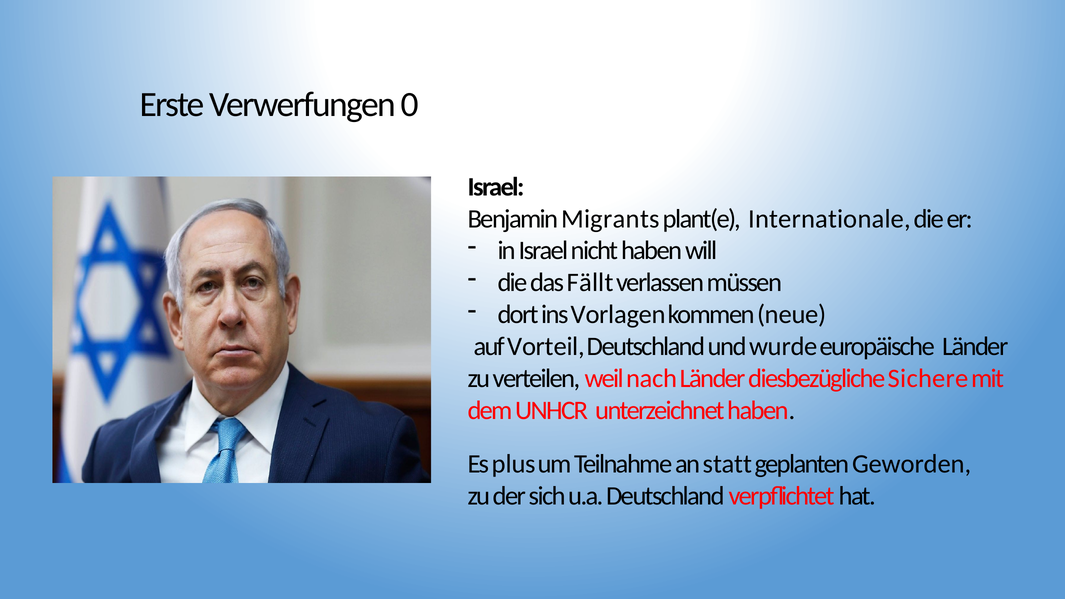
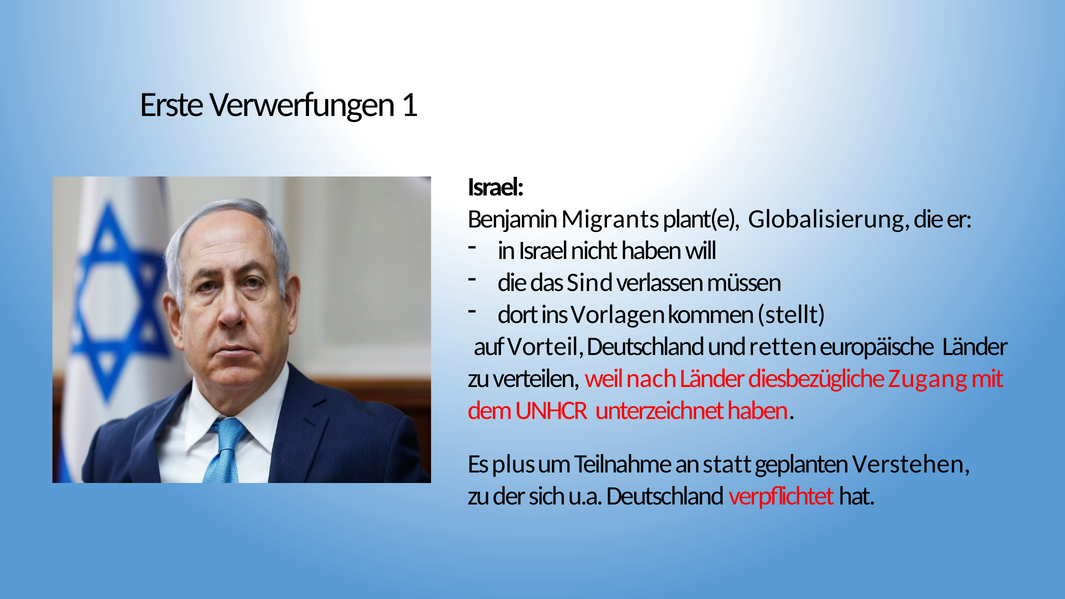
0: 0 -> 1
Internationale: Internationale -> Globalisierung
Fällt: Fällt -> Sind
neue: neue -> stellt
wurde: wurde -> retten
Sichere: Sichere -> Zugang
Geworden: Geworden -> Verstehen
